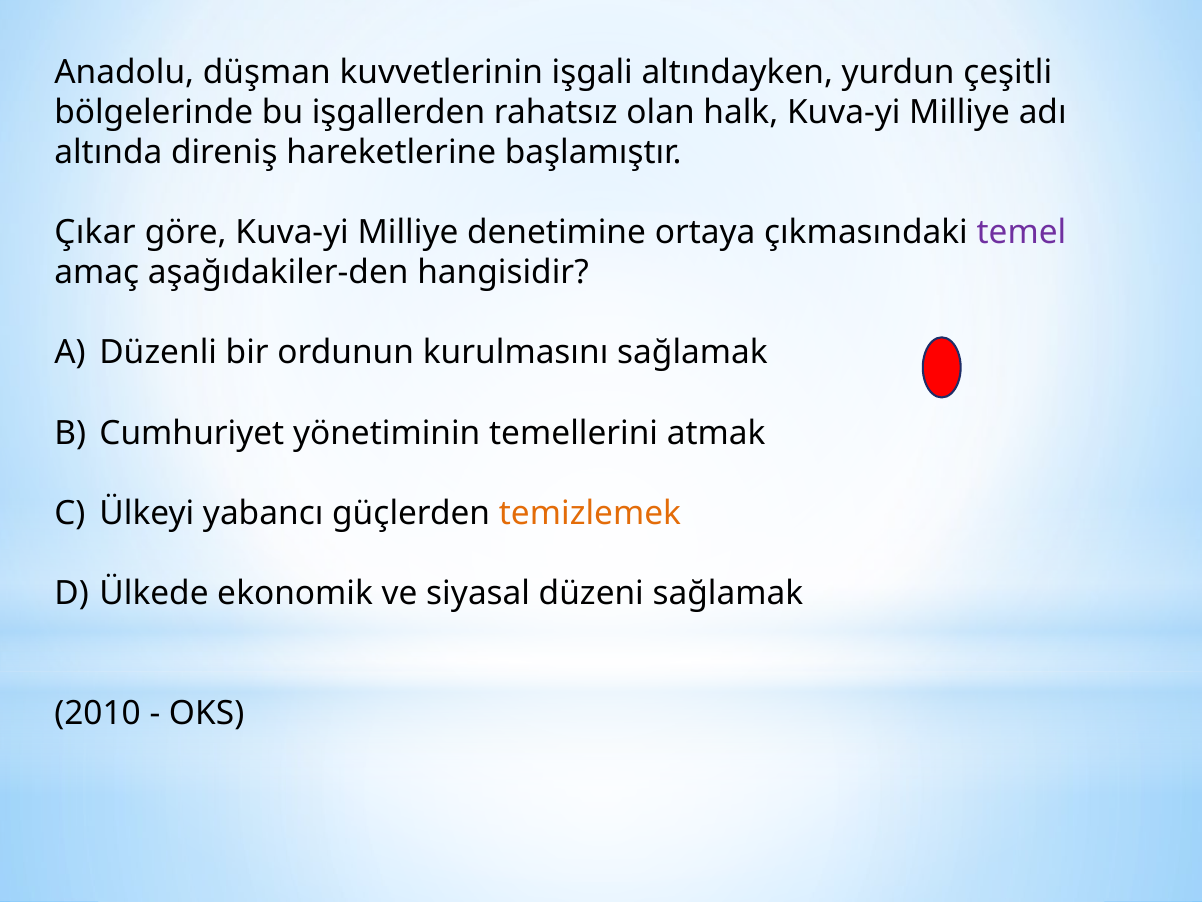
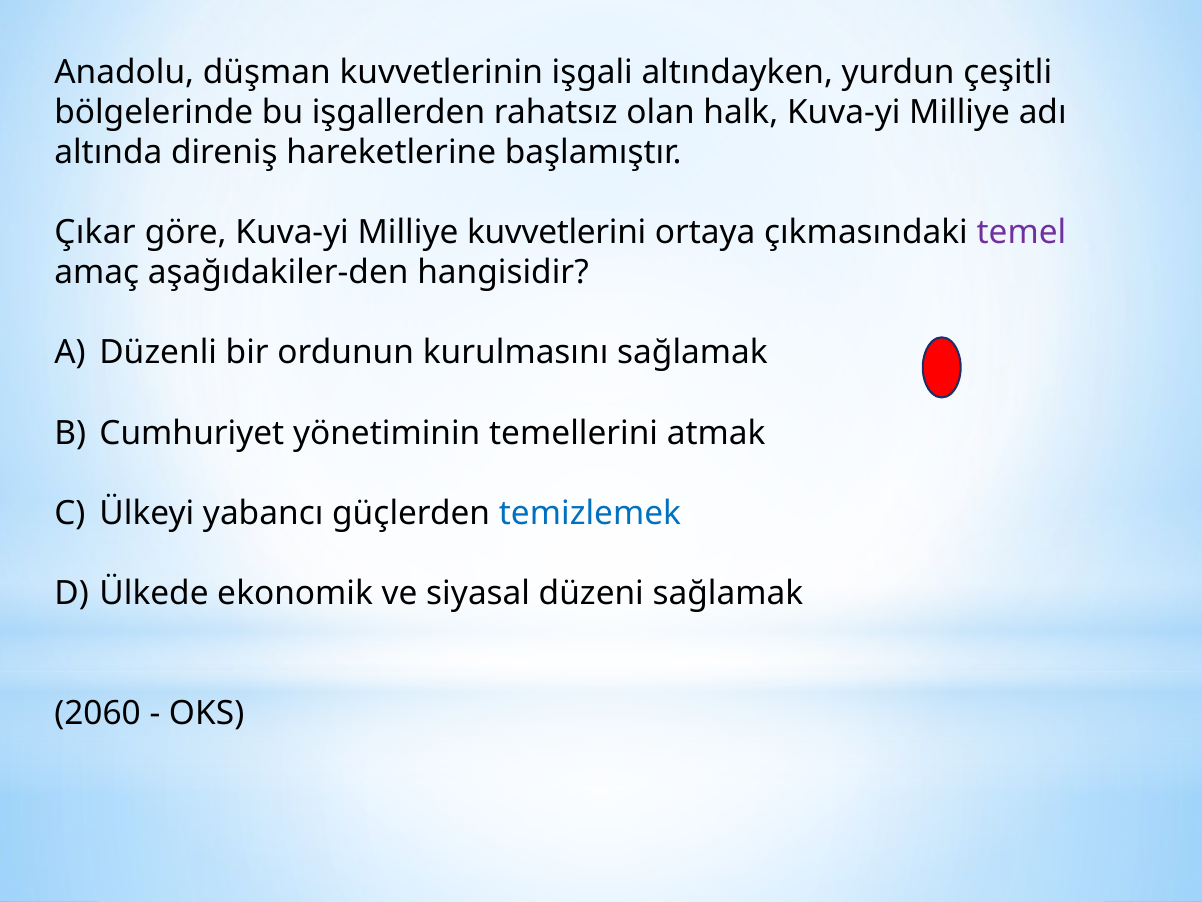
denetimine: denetimine -> kuvvetlerini
temizlemek colour: orange -> blue
2010: 2010 -> 2060
